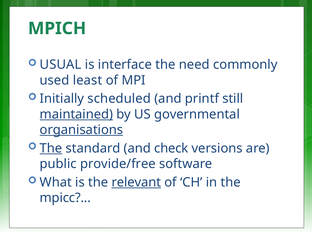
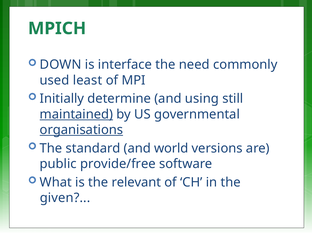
USUAL: USUAL -> DOWN
scheduled: scheduled -> determine
printf: printf -> using
The at (51, 148) underline: present -> none
check: check -> world
relevant underline: present -> none
mpicc: mpicc -> given
